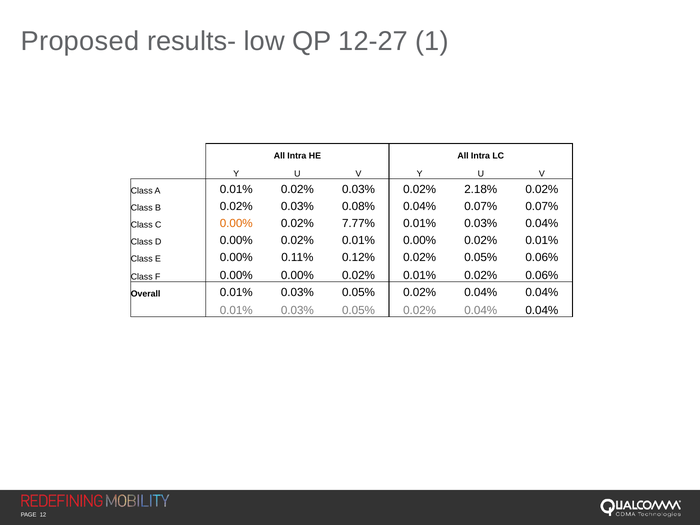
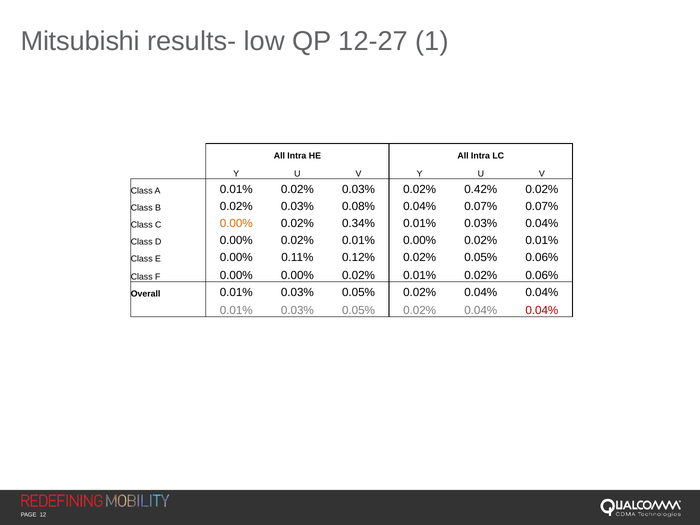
Proposed: Proposed -> Mitsubishi
2.18%: 2.18% -> 0.42%
7.77%: 7.77% -> 0.34%
0.04% at (542, 311) colour: black -> red
